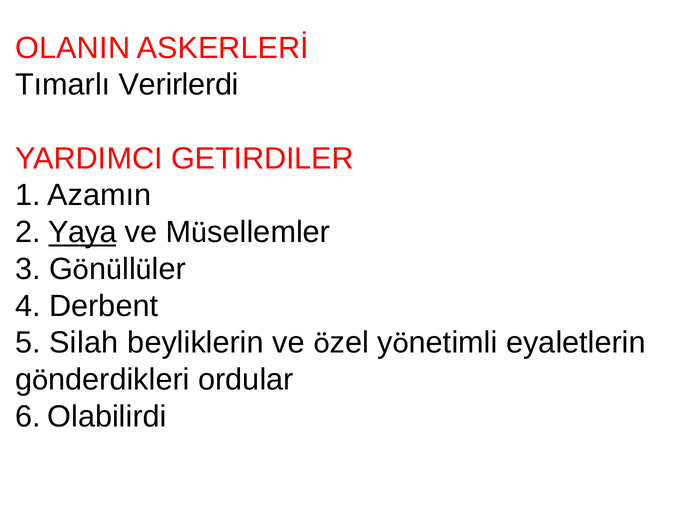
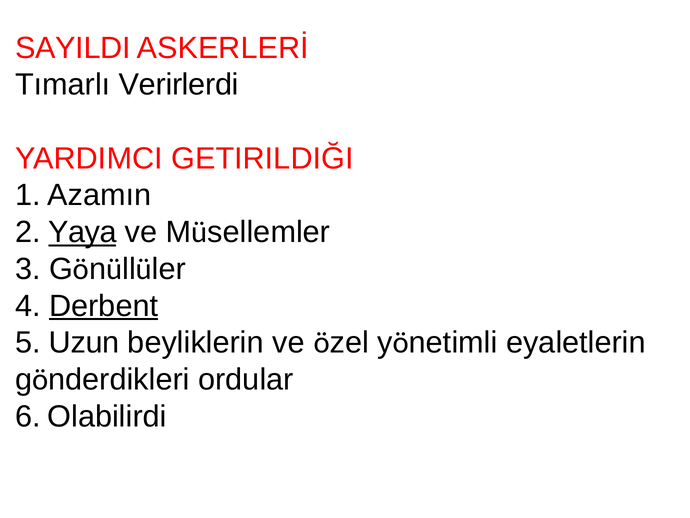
OLANIN: OLANIN -> SAYILDI
GETIRDILER: GETIRDILER -> GETIRILDIĞI
Derbent underline: none -> present
Silah: Silah -> Uzun
